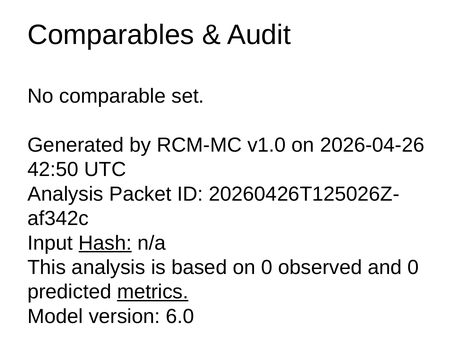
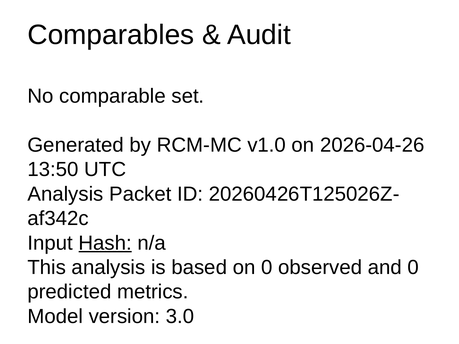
42:50: 42:50 -> 13:50
metrics underline: present -> none
6.0: 6.0 -> 3.0
